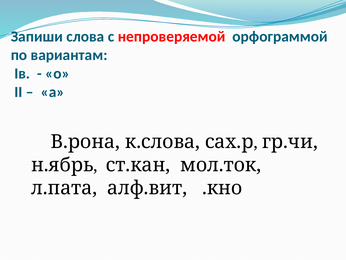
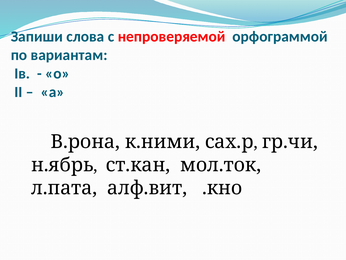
к.слова: к.слова -> к.ними
